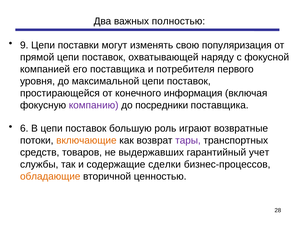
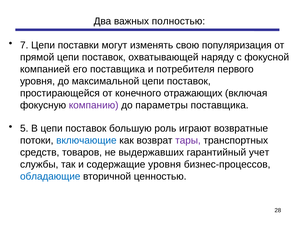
9: 9 -> 7
информация: информация -> отражающих
посредники: посредники -> параметры
6: 6 -> 5
включающие colour: orange -> blue
содержащие сделки: сделки -> уровня
обладающие colour: orange -> blue
